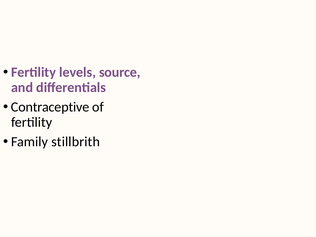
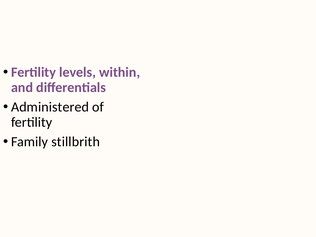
source: source -> within
Contraceptive: Contraceptive -> Administered
